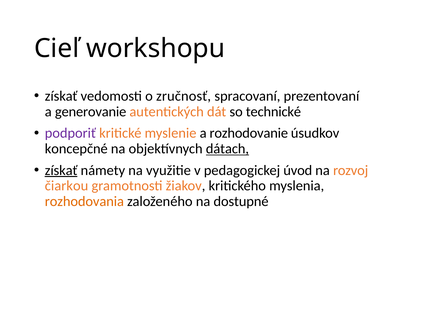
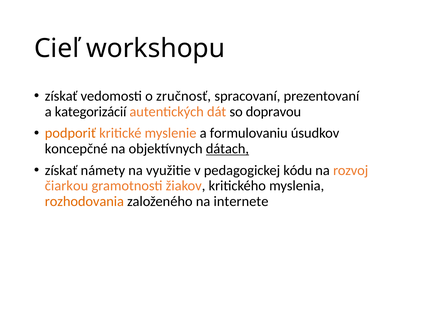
generovanie: generovanie -> kategorizácií
technické: technické -> dopravou
podporiť colour: purple -> orange
rozhodovanie: rozhodovanie -> formulovaniu
získať at (61, 170) underline: present -> none
úvod: úvod -> kódu
dostupné: dostupné -> internete
